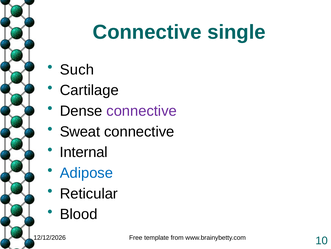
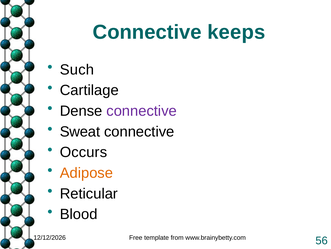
single: single -> keeps
Internal: Internal -> Occurs
Adipose colour: blue -> orange
10: 10 -> 56
